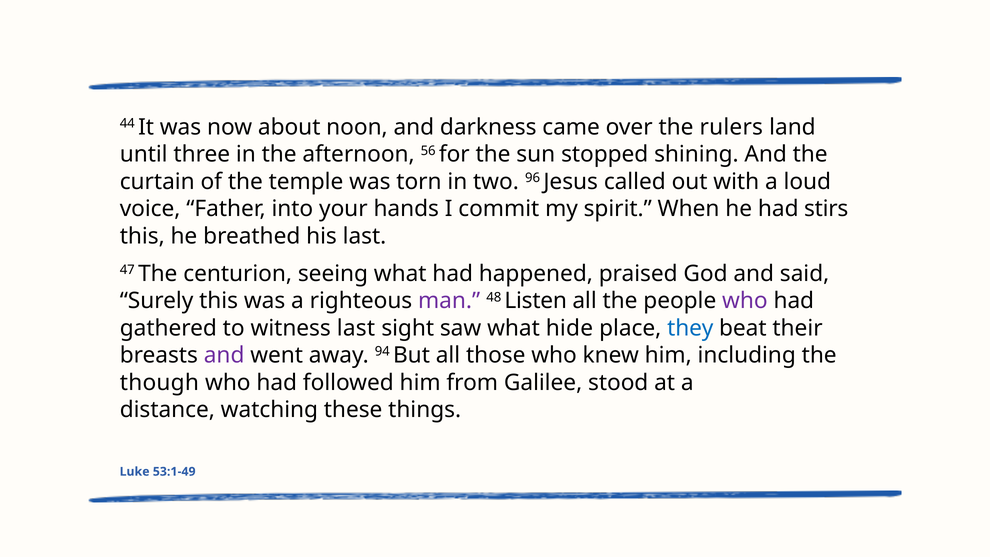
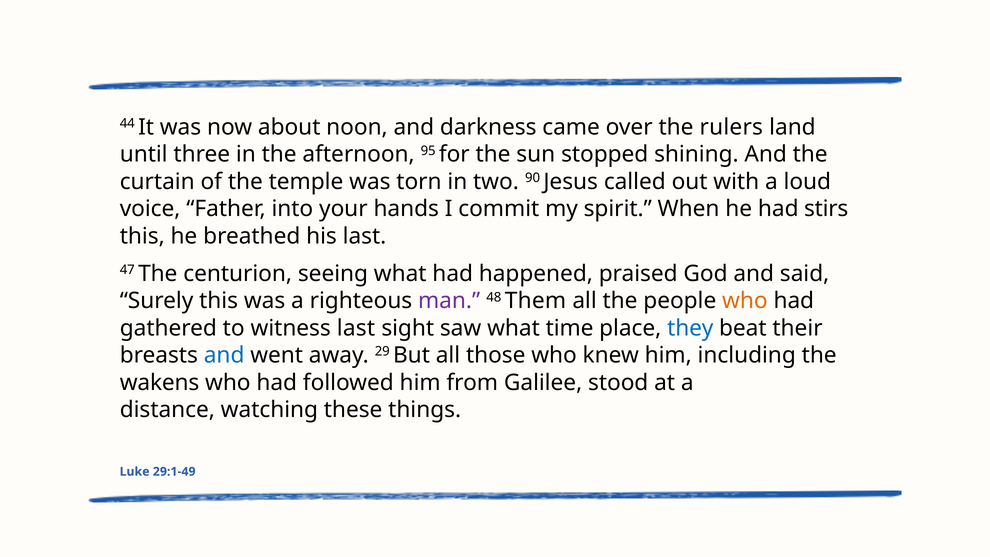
56: 56 -> 95
96: 96 -> 90
Listen: Listen -> Them
who at (745, 301) colour: purple -> orange
hide: hide -> time
and at (224, 355) colour: purple -> blue
94: 94 -> 29
though: though -> wakens
53:1-49: 53:1-49 -> 29:1-49
